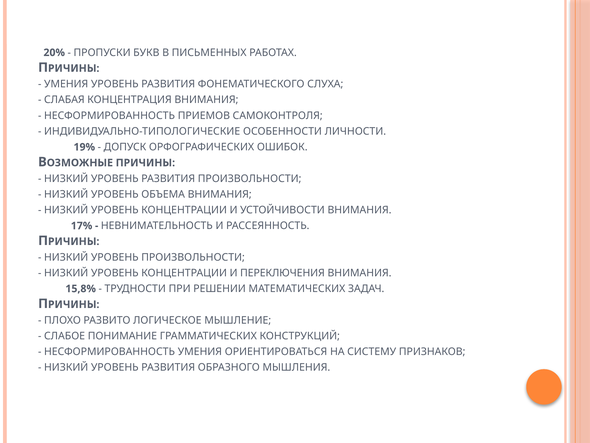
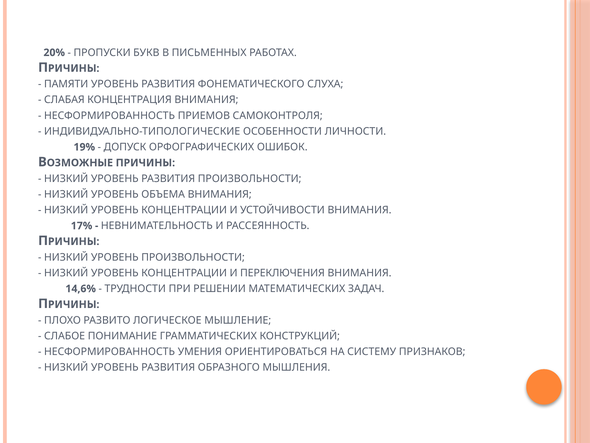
УМЕНИЯ at (66, 84): УМЕНИЯ -> ПАМЯТИ
15,8%: 15,8% -> 14,6%
